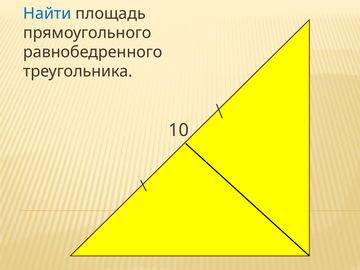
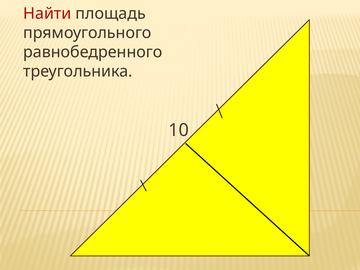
Найти colour: blue -> red
